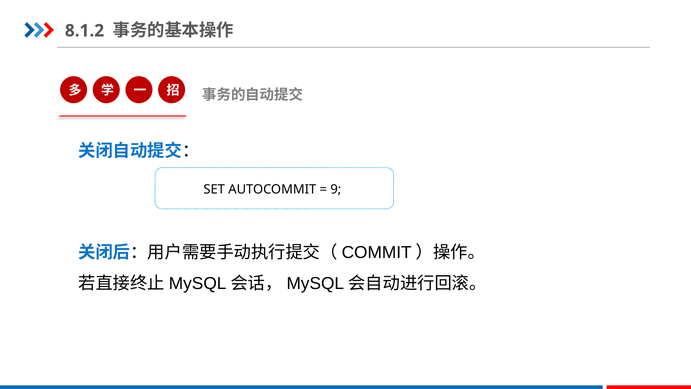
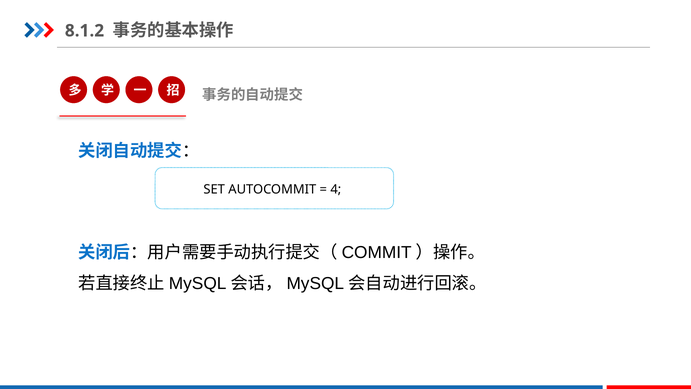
9: 9 -> 4
